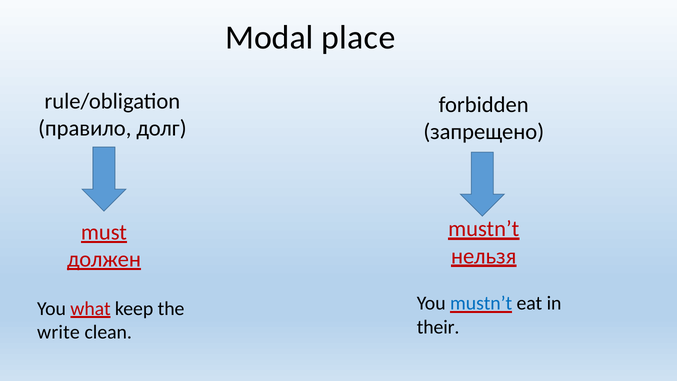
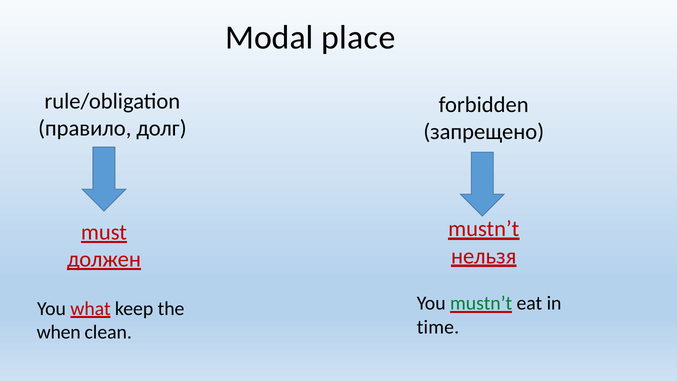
mustn’t at (481, 303) colour: blue -> green
their: their -> time
write: write -> when
